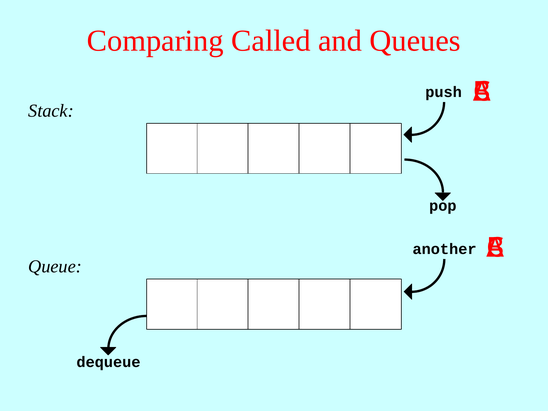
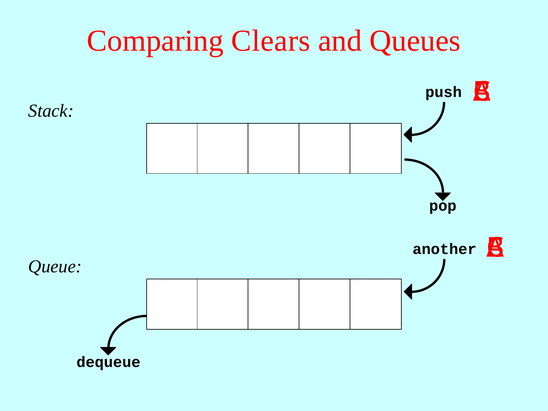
Called: Called -> Clears
